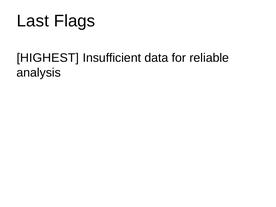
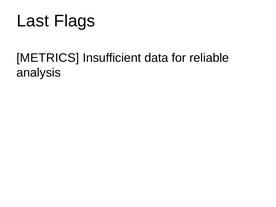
HIGHEST: HIGHEST -> METRICS
